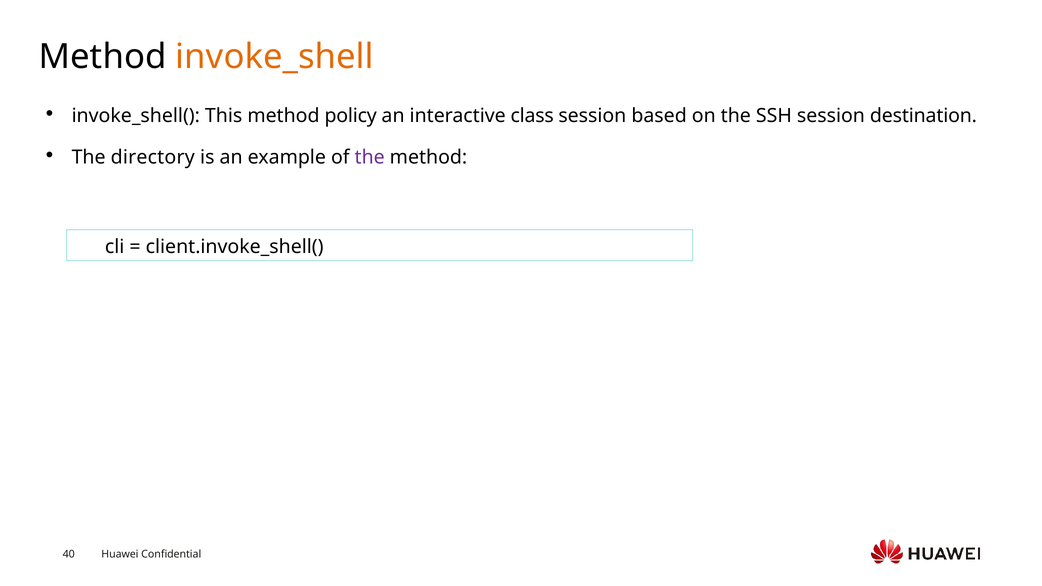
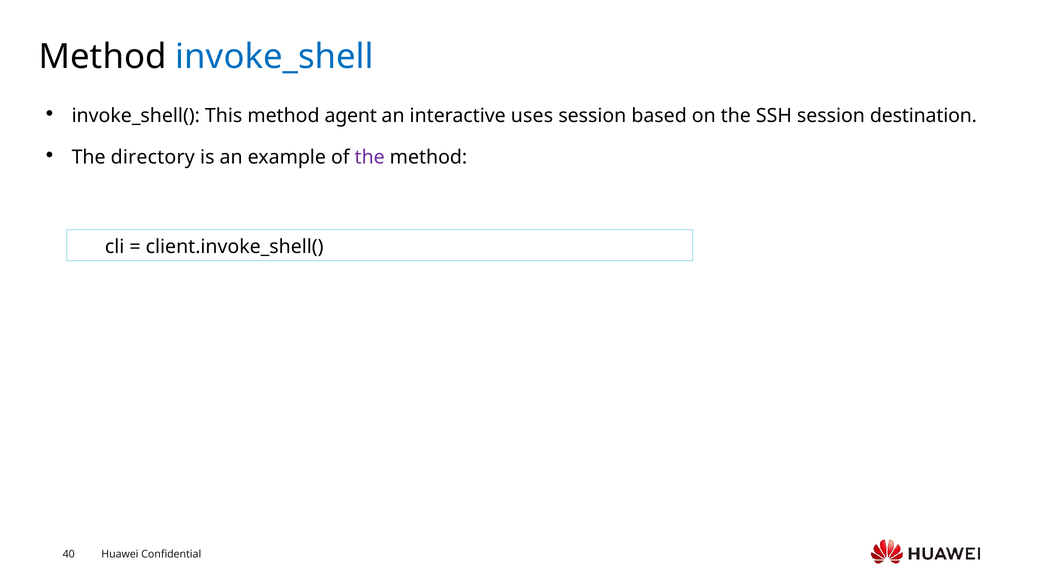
invoke_shell colour: orange -> blue
policy: policy -> agent
class: class -> uses
